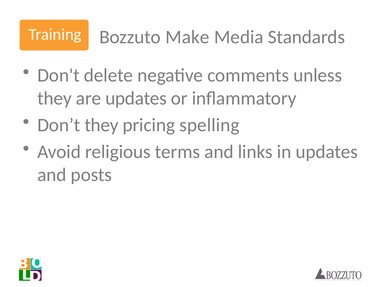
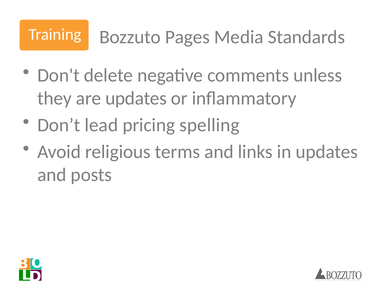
Make: Make -> Pages
Don’t they: they -> lead
